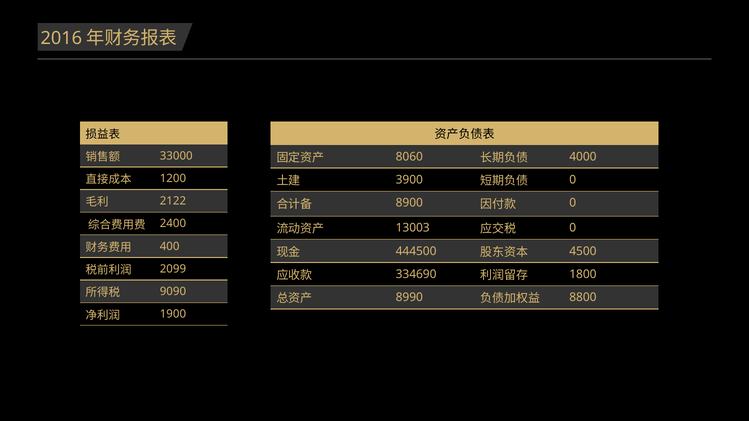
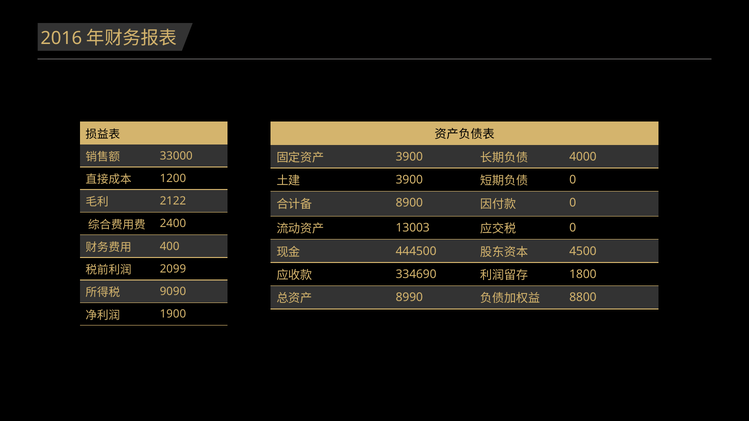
8060 at (409, 157): 8060 -> 3900
